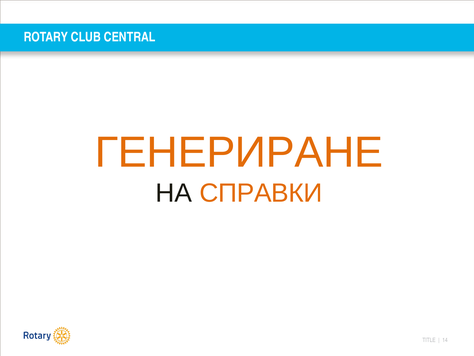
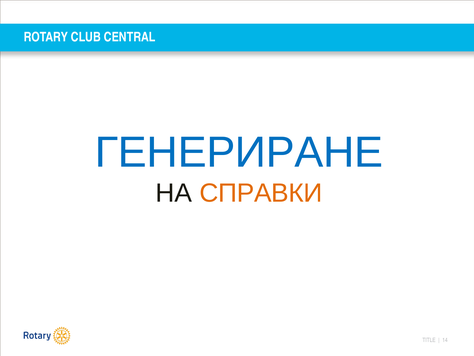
ГЕНЕРИРАНЕ colour: orange -> blue
